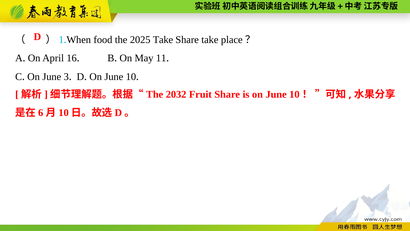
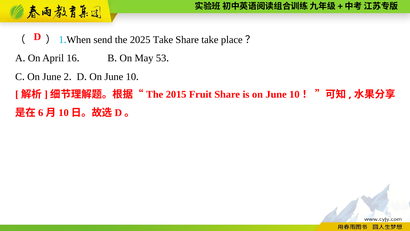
food: food -> send
11: 11 -> 53
3: 3 -> 2
2032: 2032 -> 2015
